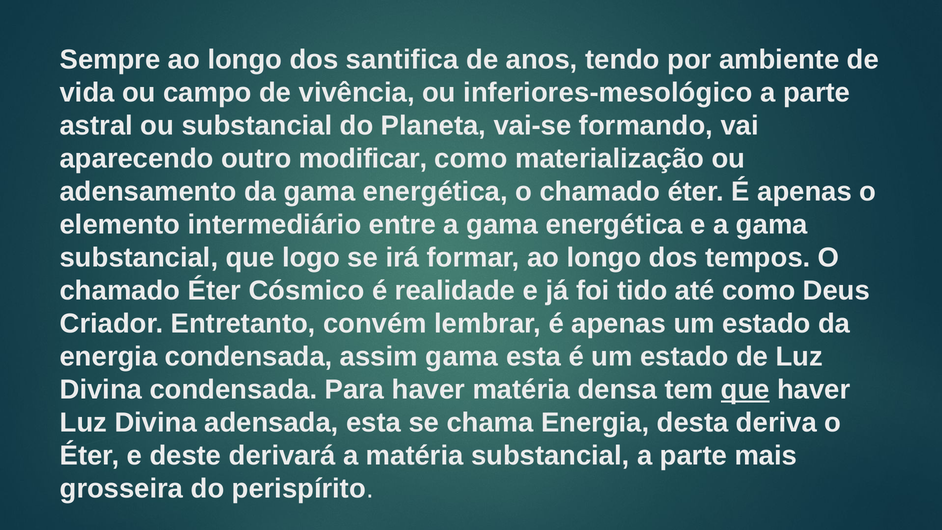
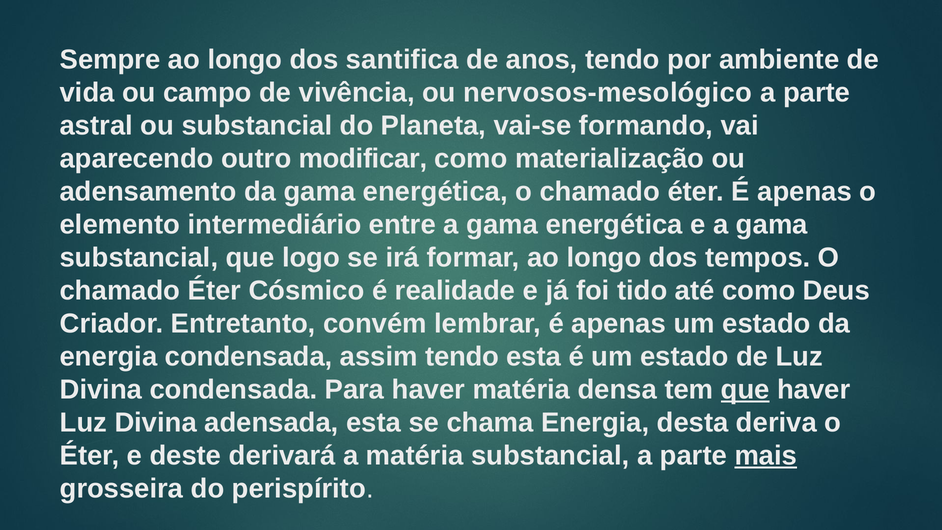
inferiores-mesológico: inferiores-mesológico -> nervosos-mesológico
assim gama: gama -> tendo
mais underline: none -> present
